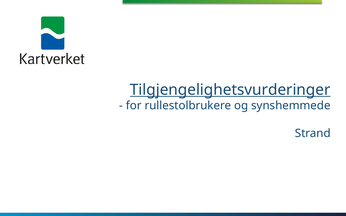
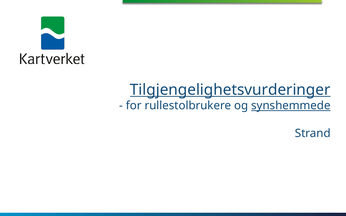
synshemmede underline: none -> present
